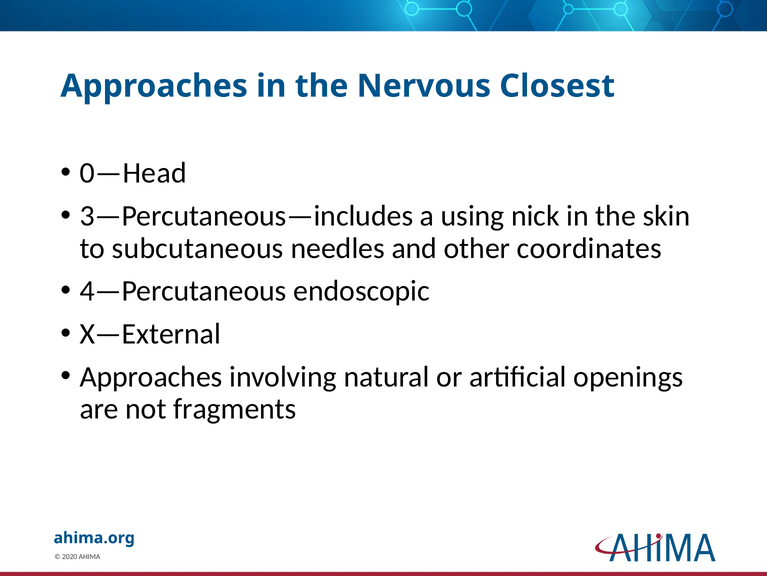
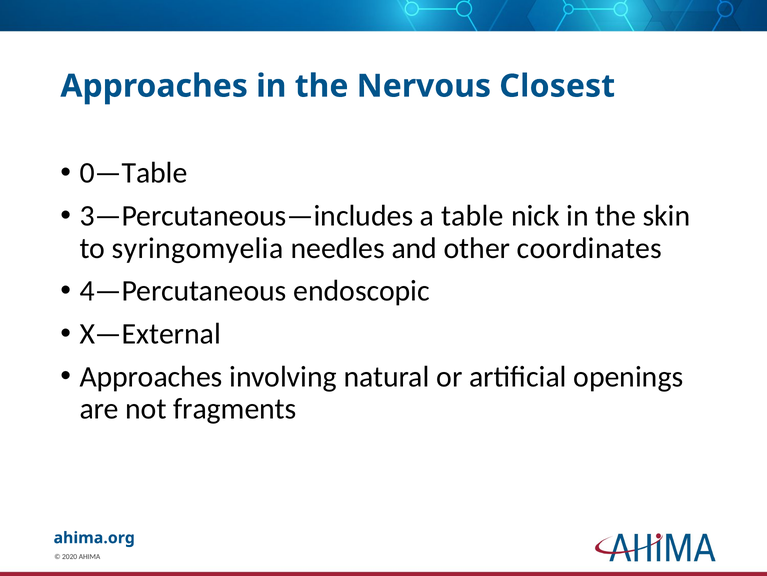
0—Head: 0—Head -> 0—Table
using: using -> table
subcutaneous: subcutaneous -> syringomyelia
